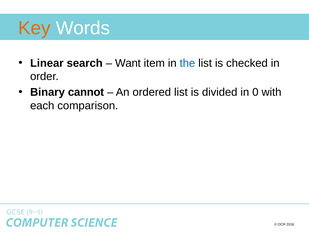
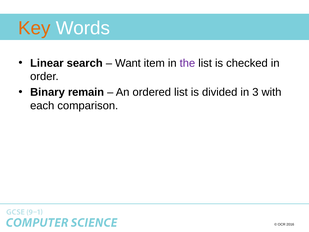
the colour: blue -> purple
cannot: cannot -> remain
0: 0 -> 3
